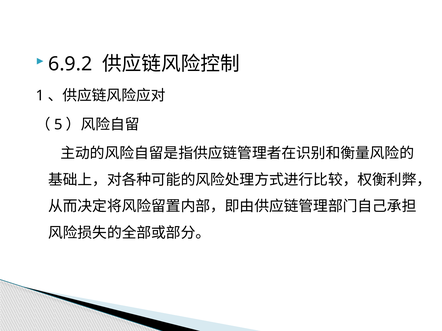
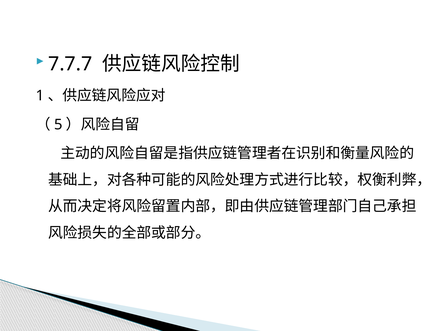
6.9.2: 6.9.2 -> 7.7.7
